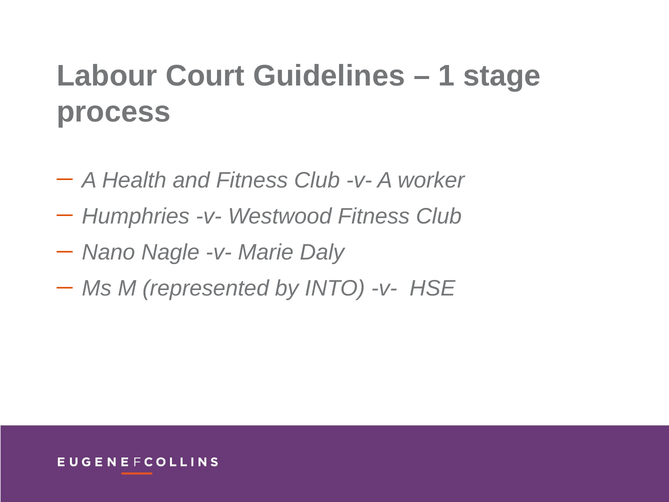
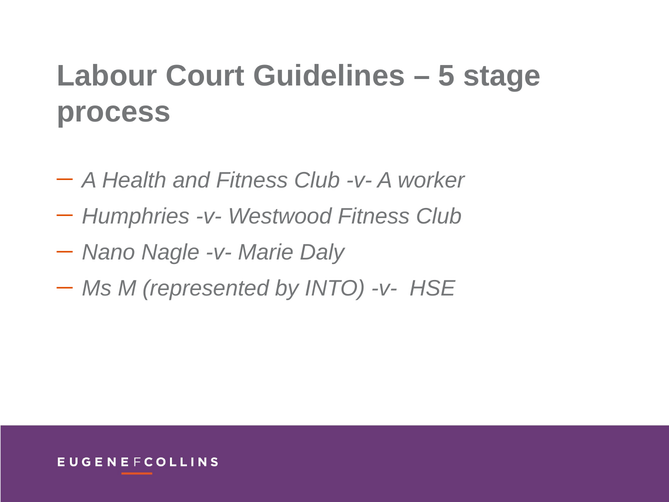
1: 1 -> 5
